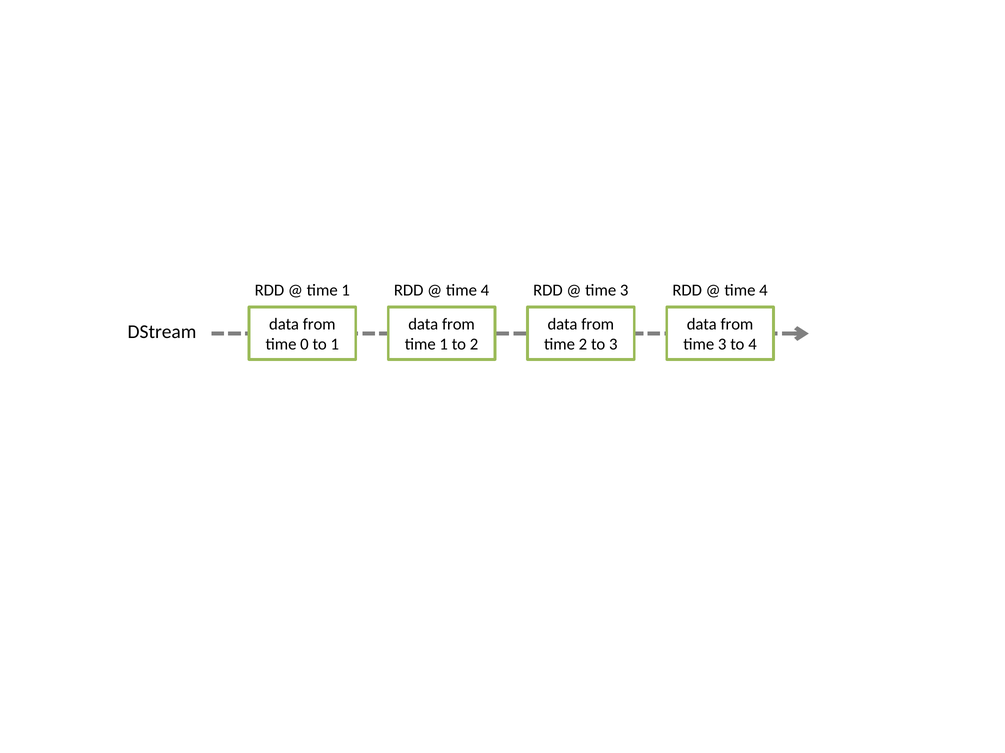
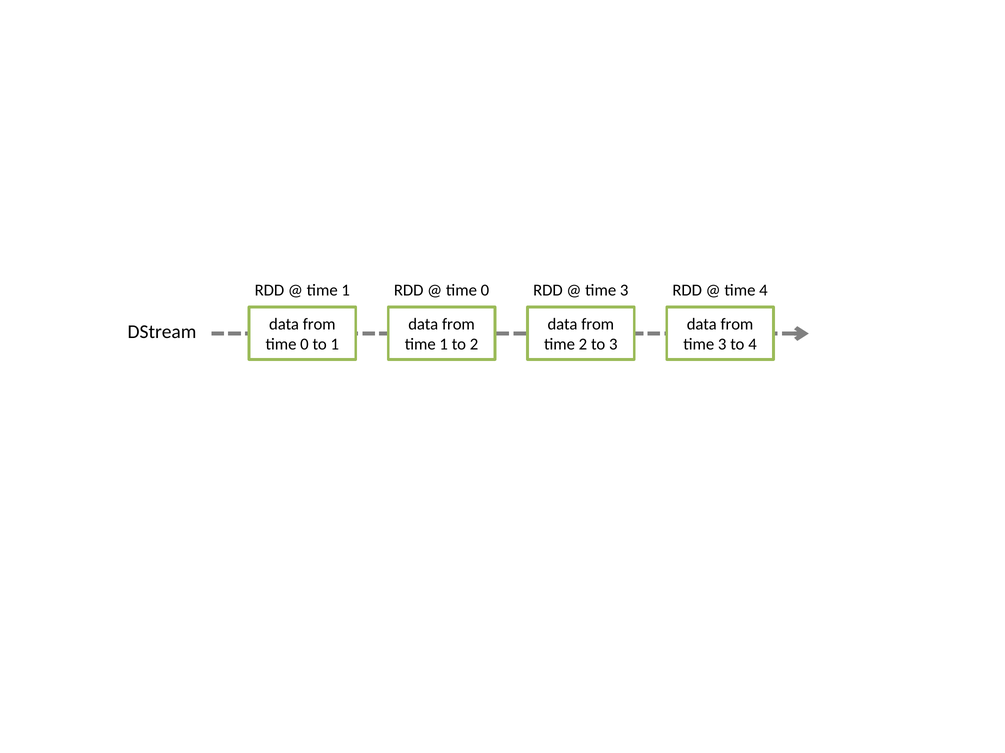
4 at (485, 290): 4 -> 0
